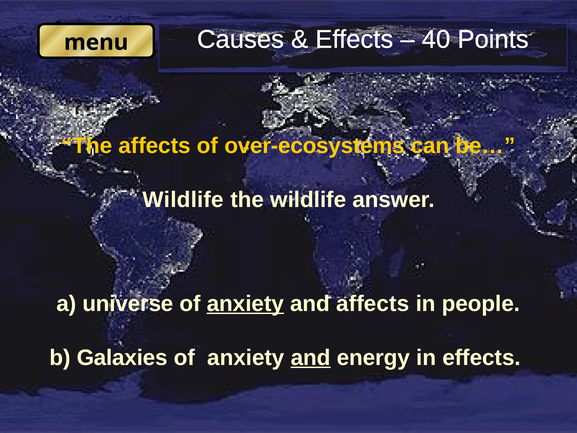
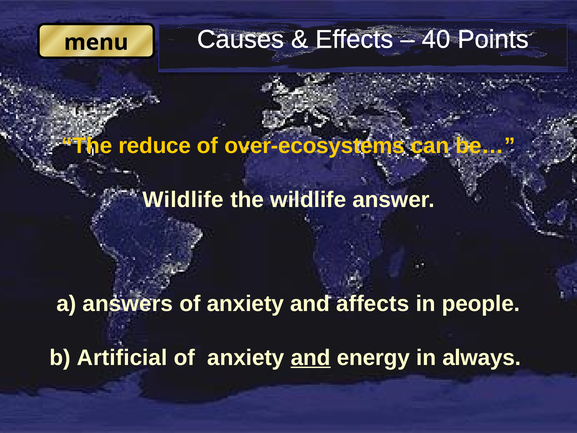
The affects: affects -> reduce
universe: universe -> answers
anxiety at (245, 304) underline: present -> none
Galaxies: Galaxies -> Artificial
in effects: effects -> always
